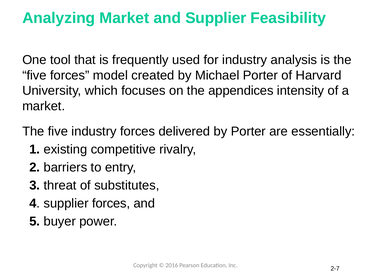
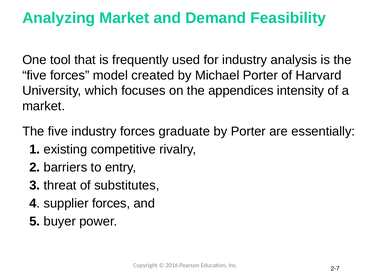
and Supplier: Supplier -> Demand
delivered: delivered -> graduate
